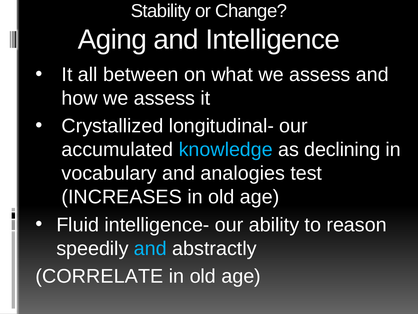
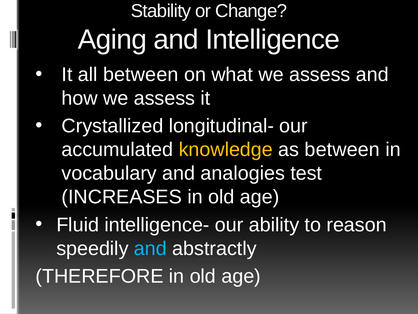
knowledge colour: light blue -> yellow
as declining: declining -> between
CORRELATE: CORRELATE -> THEREFORE
